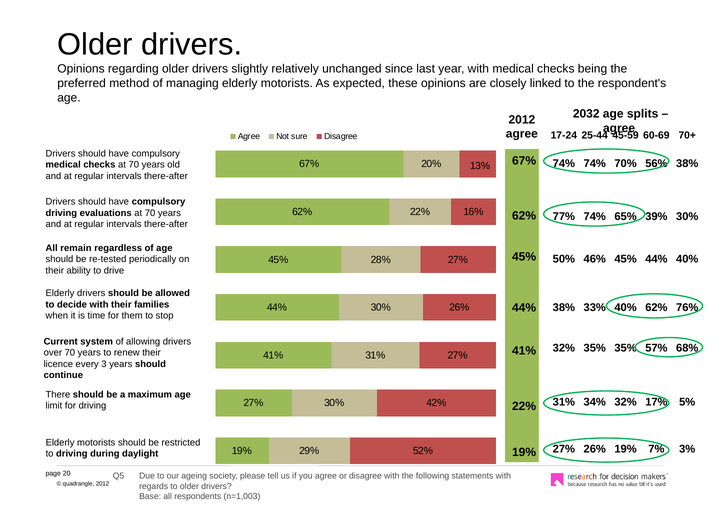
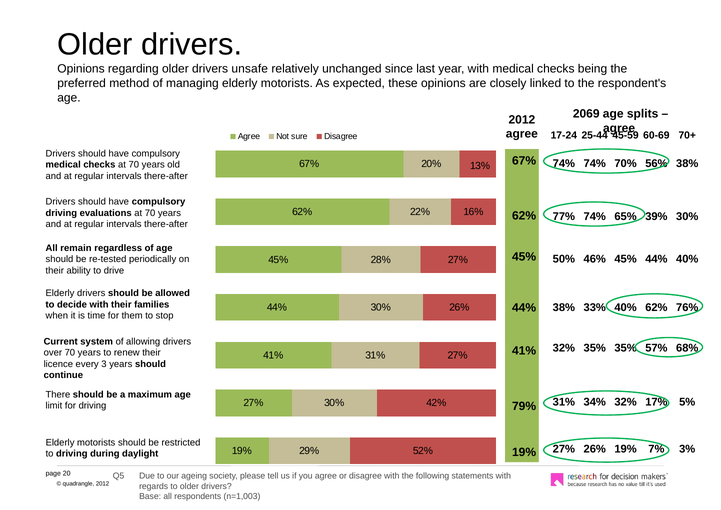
slightly: slightly -> unsafe
2032: 2032 -> 2069
22% at (524, 406): 22% -> 79%
